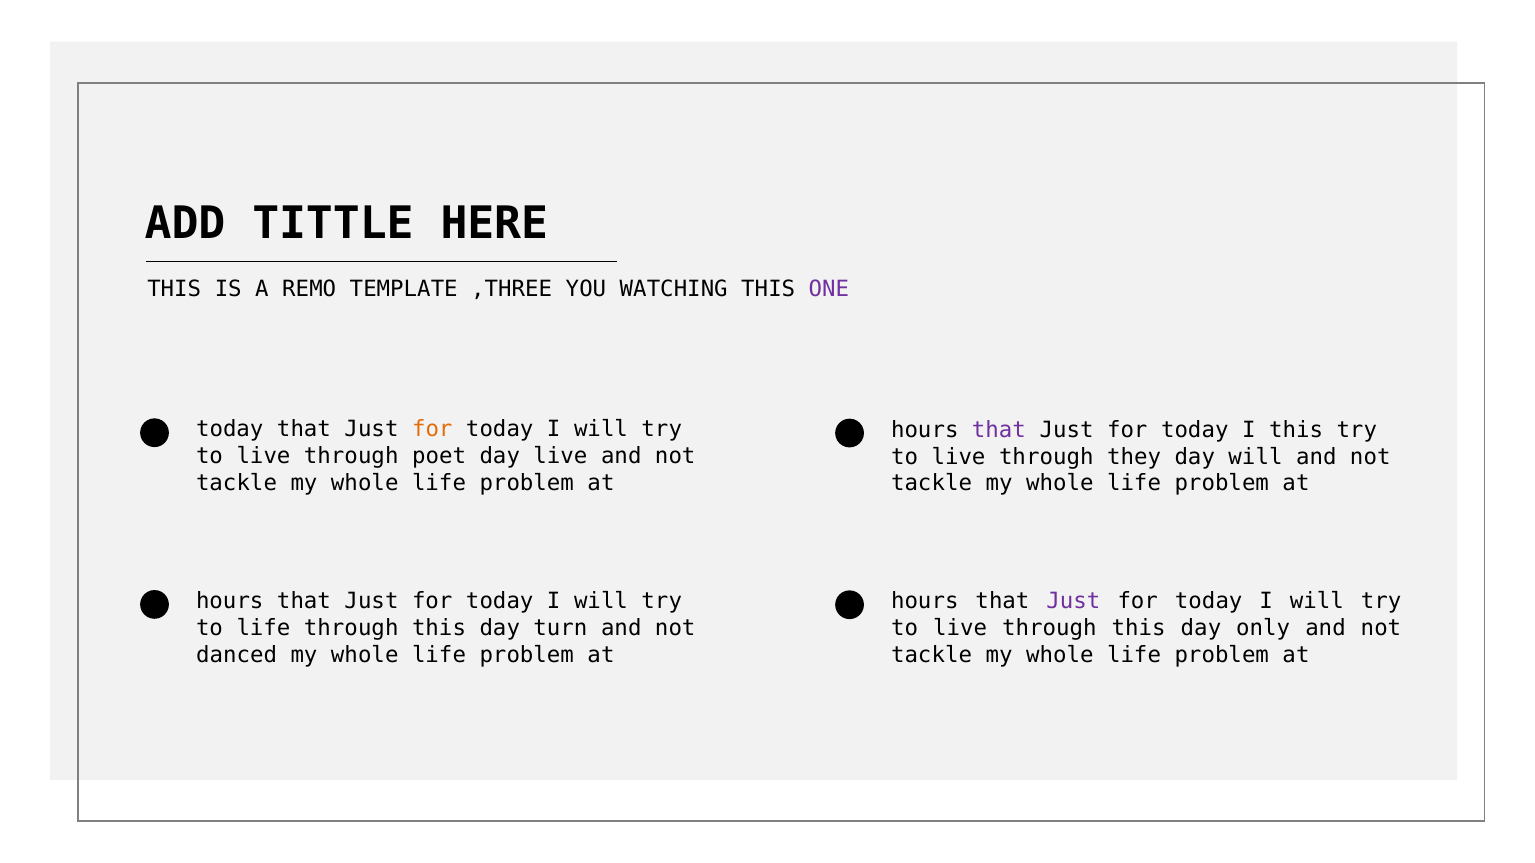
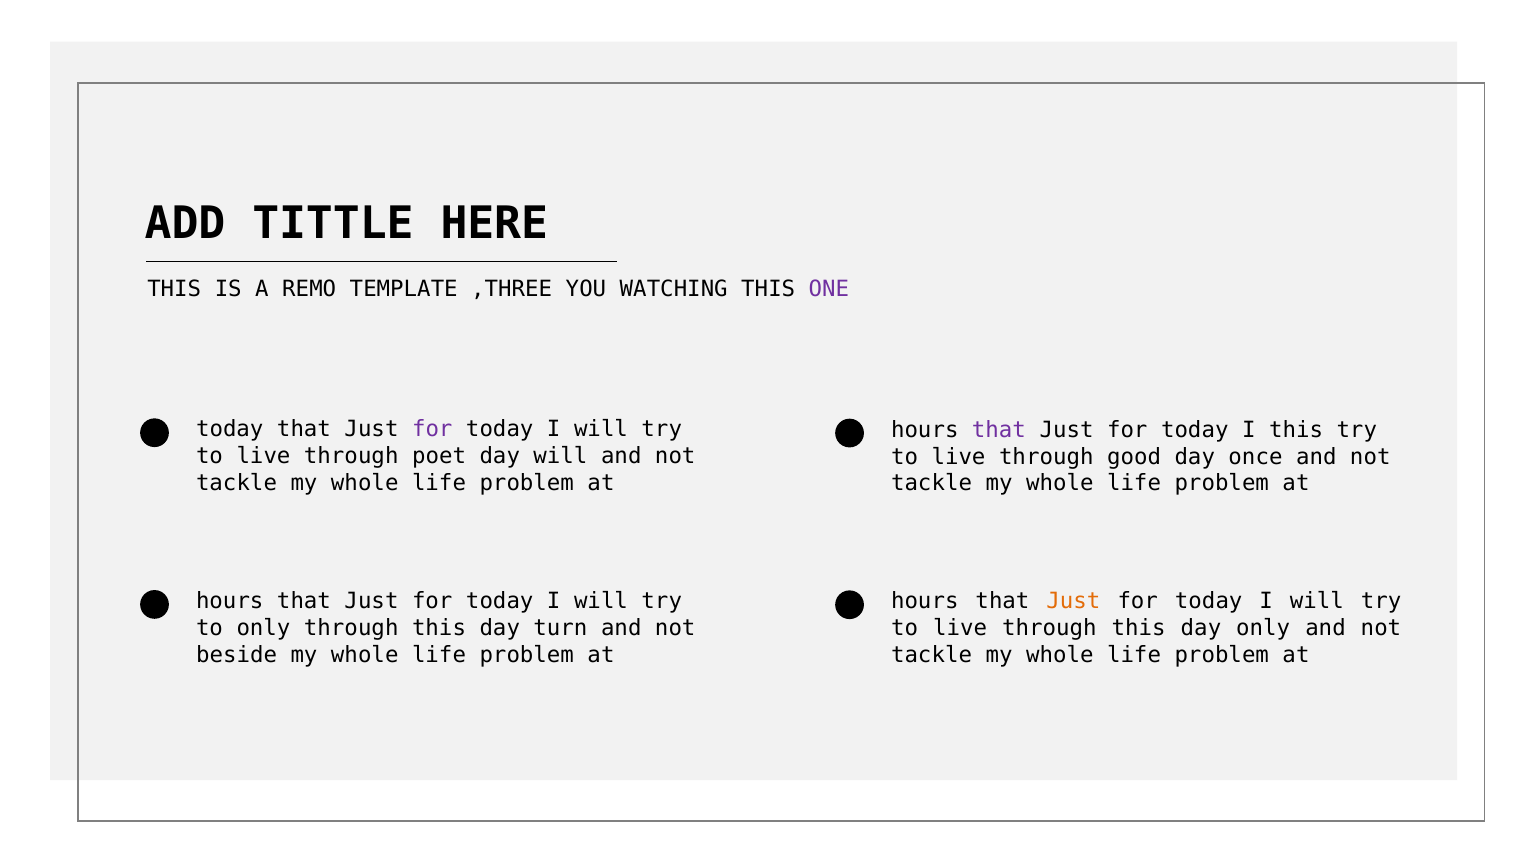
for at (432, 430) colour: orange -> purple
day live: live -> will
they: they -> good
day will: will -> once
Just at (1073, 602) colour: purple -> orange
to life: life -> only
danced: danced -> beside
